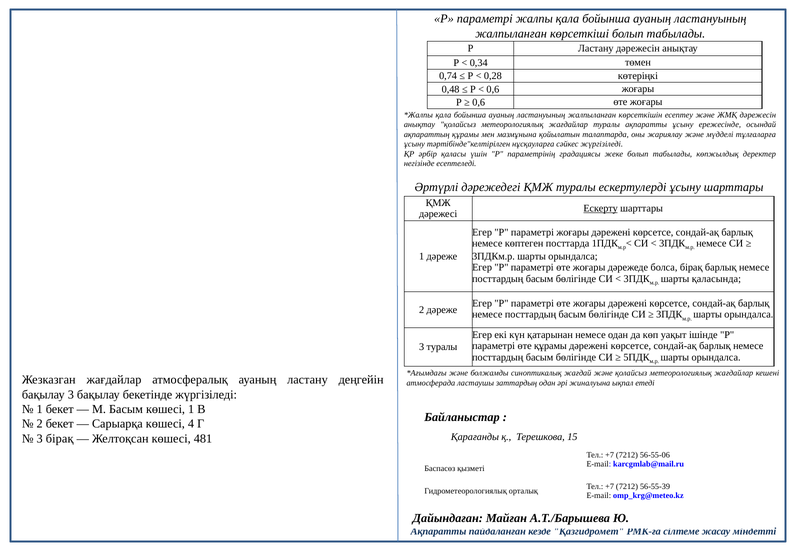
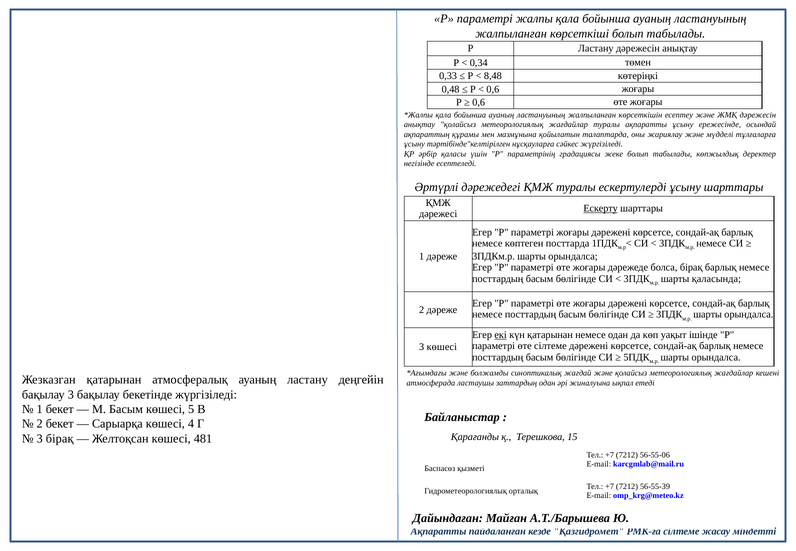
0,74: 0,74 -> 0,33
0,28: 0,28 -> 8,48
екі underline: none -> present
өте құрамы: құрамы -> сілтеме
3 туралы: туралы -> көшесі
Жезказган жағдайлар: жағдайлар -> қатарынан
көшесі 1: 1 -> 5
